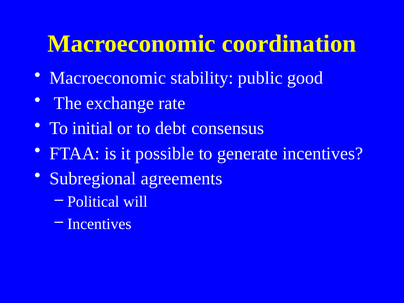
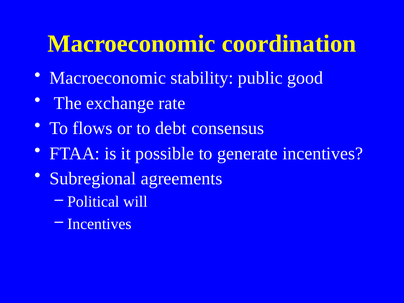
initial: initial -> flows
